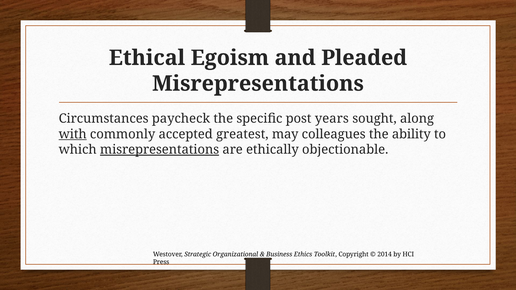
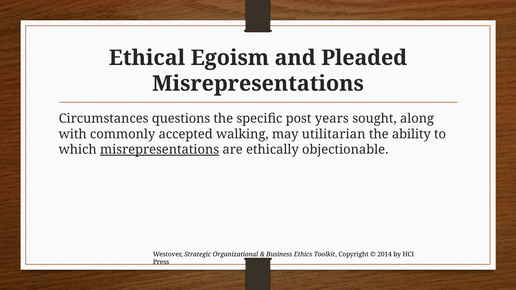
paycheck: paycheck -> questions
with underline: present -> none
greatest: greatest -> walking
colleagues: colleagues -> utilitarian
